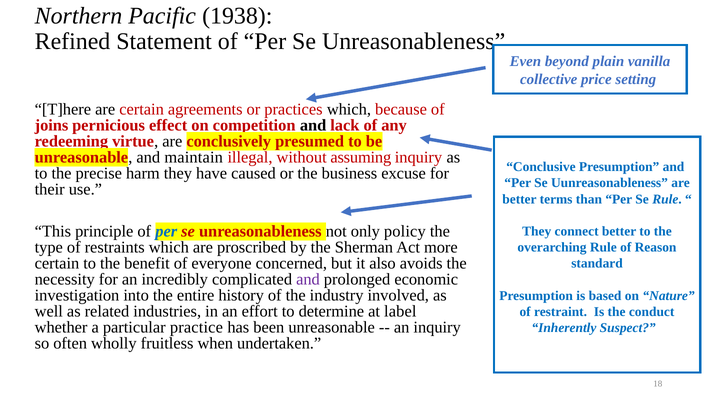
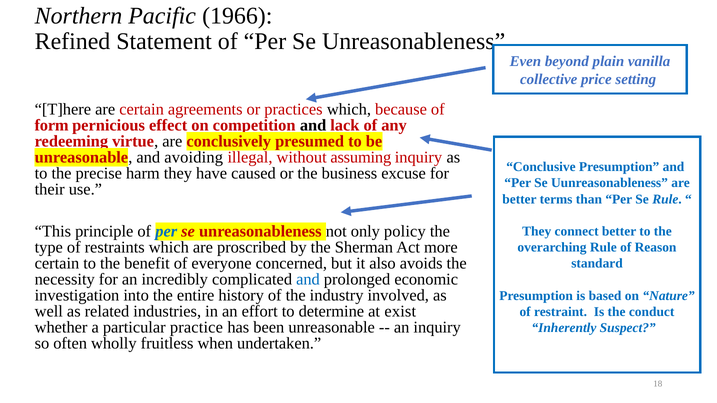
1938: 1938 -> 1966
joins: joins -> form
maintain: maintain -> avoiding
and at (308, 280) colour: purple -> blue
label: label -> exist
